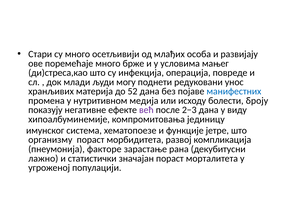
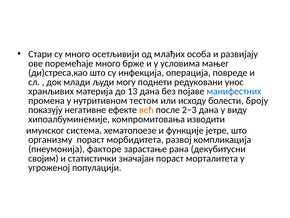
52: 52 -> 13
медија: медија -> тестом
већ colour: purple -> orange
јединицу: јединицу -> изводити
лажно: лажно -> својим
